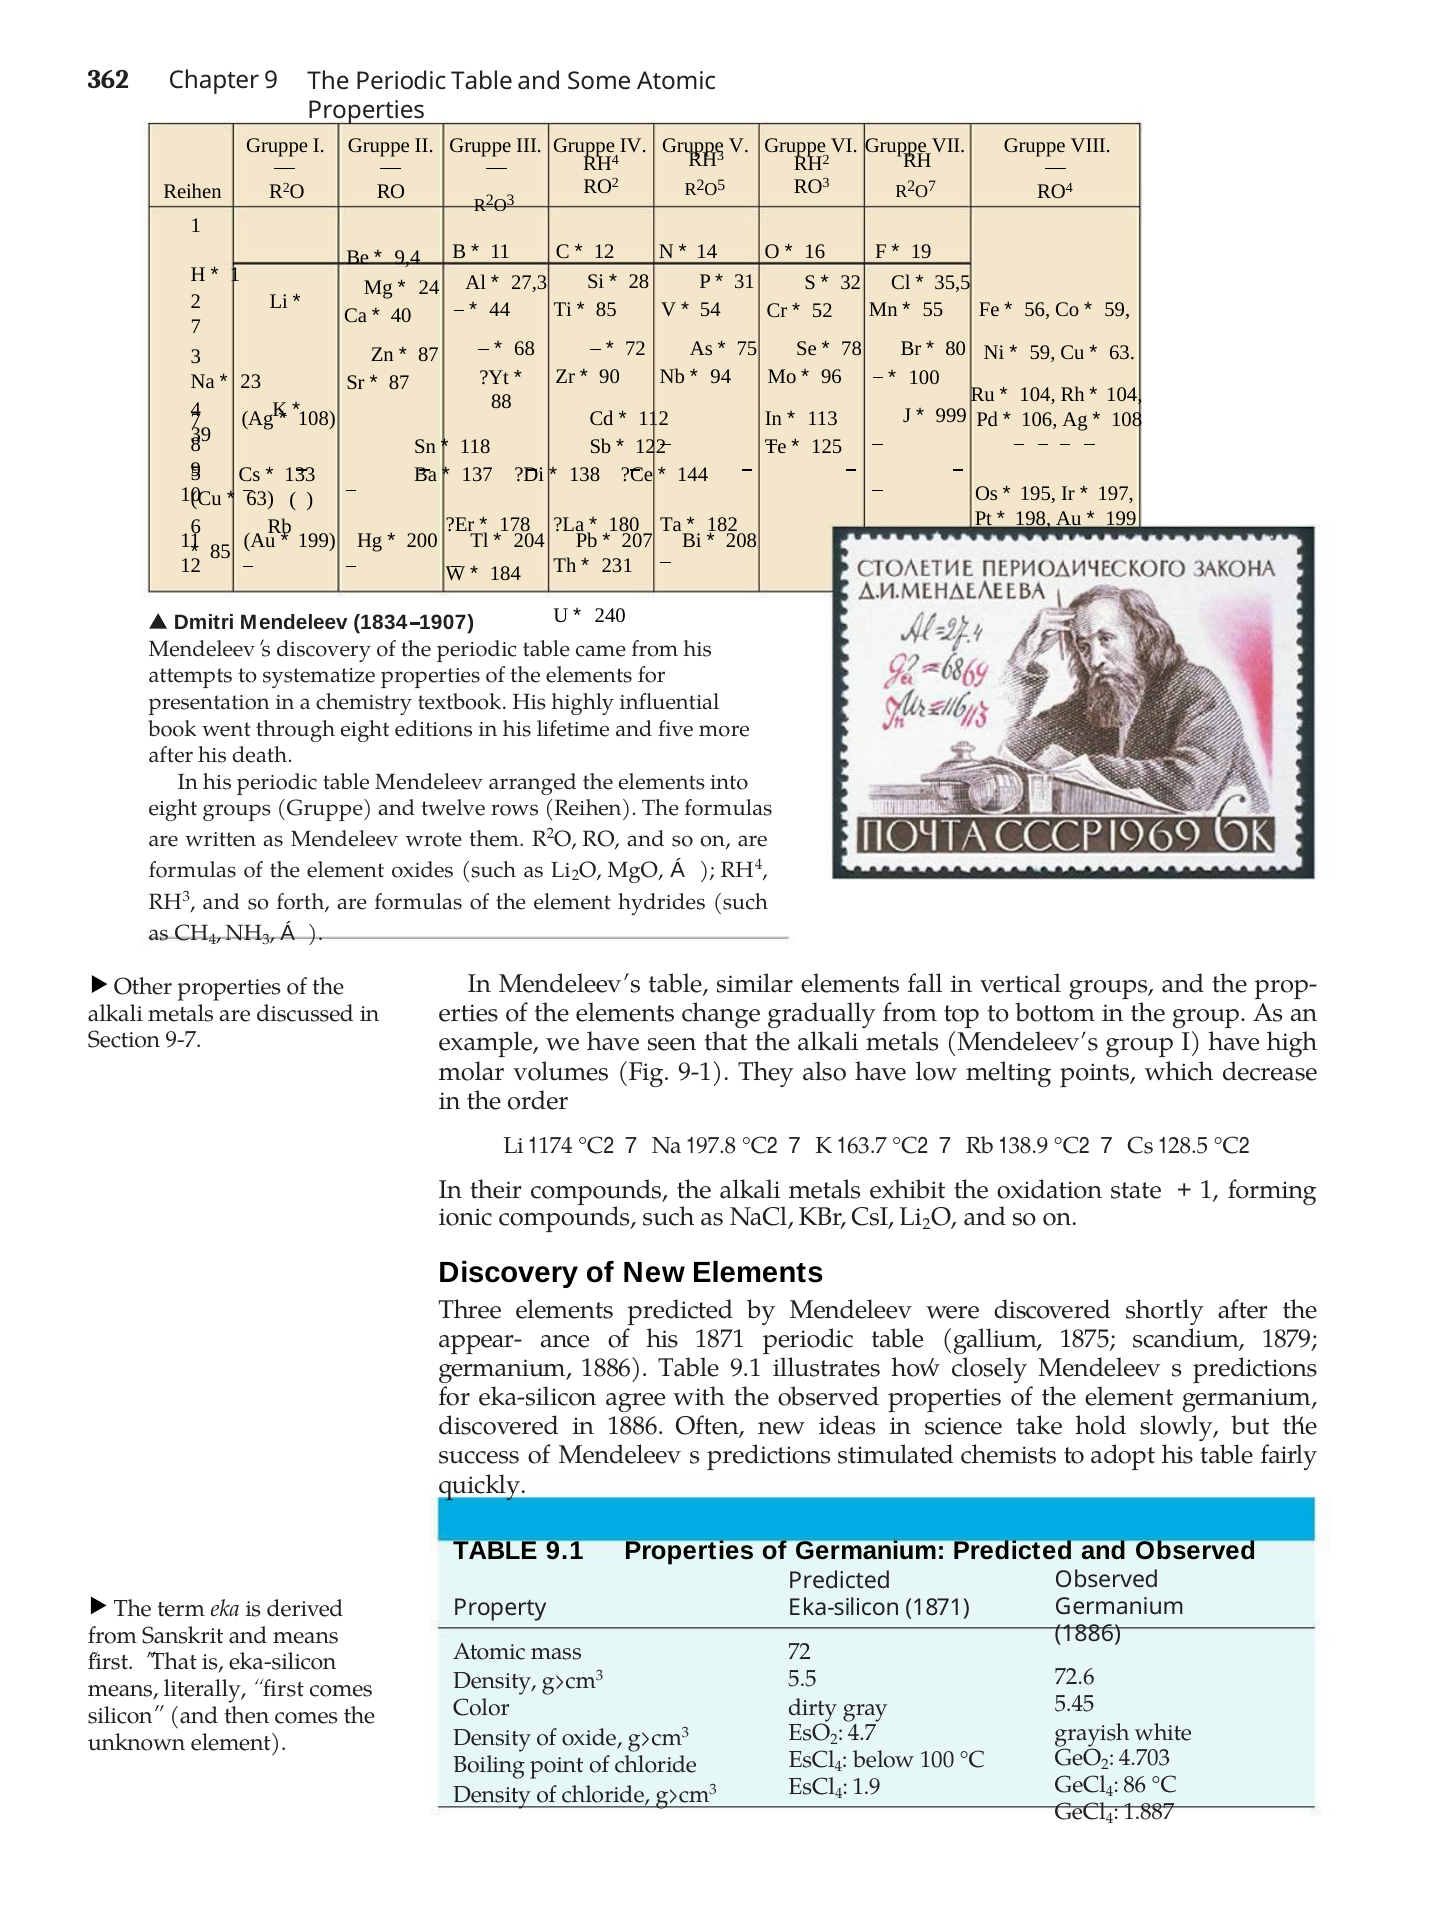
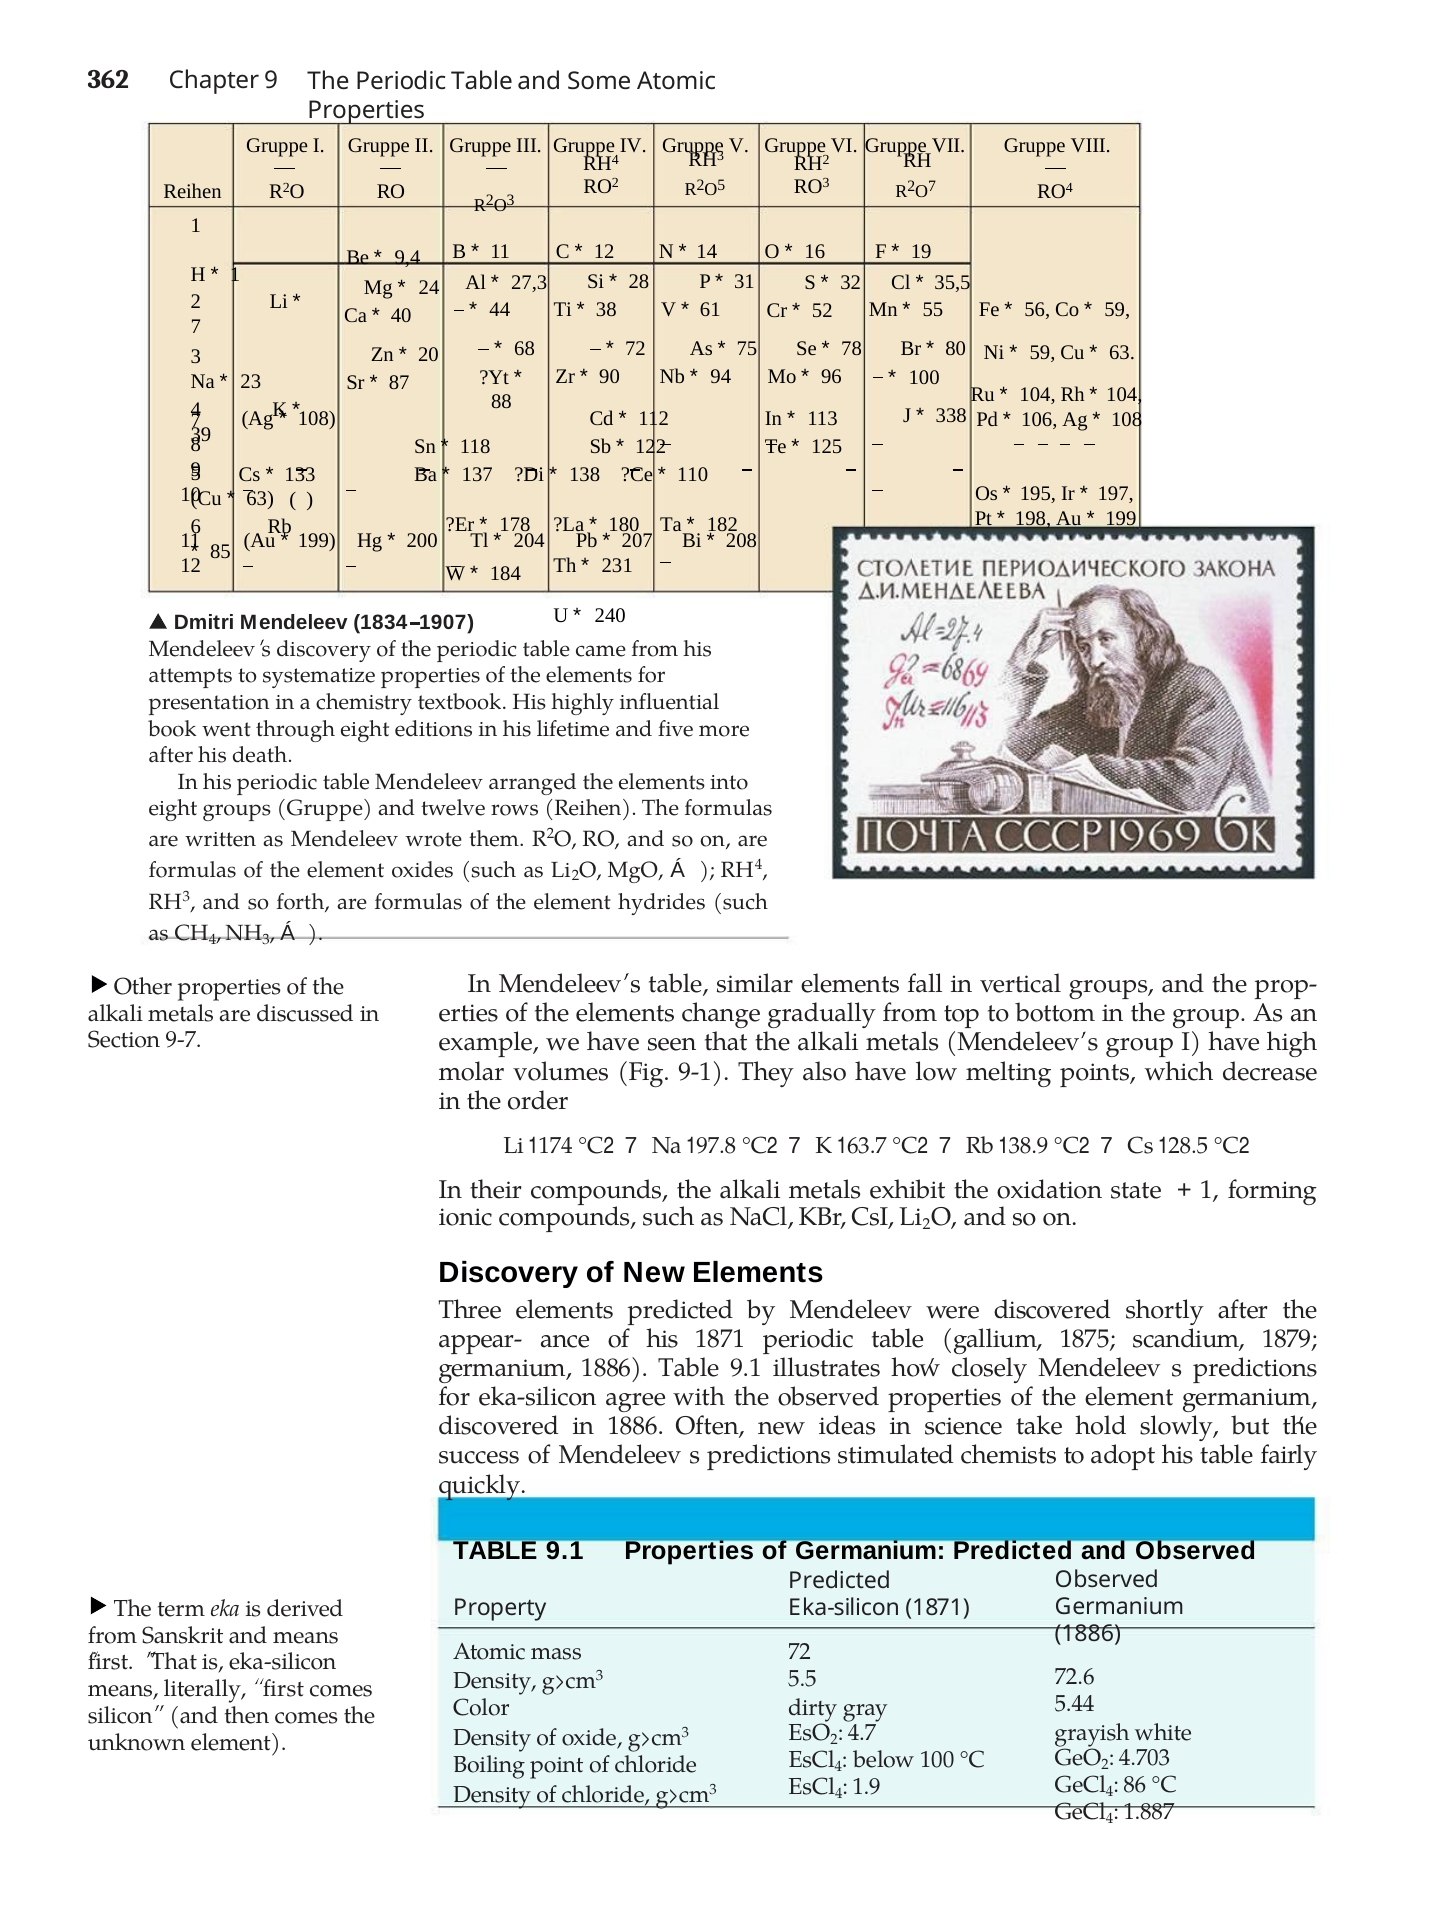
85 at (606, 310): 85 -> 38
54: 54 -> 61
87 at (429, 355): 87 -> 20
999: 999 -> 338
144: 144 -> 110
5.45: 5.45 -> 5.44
